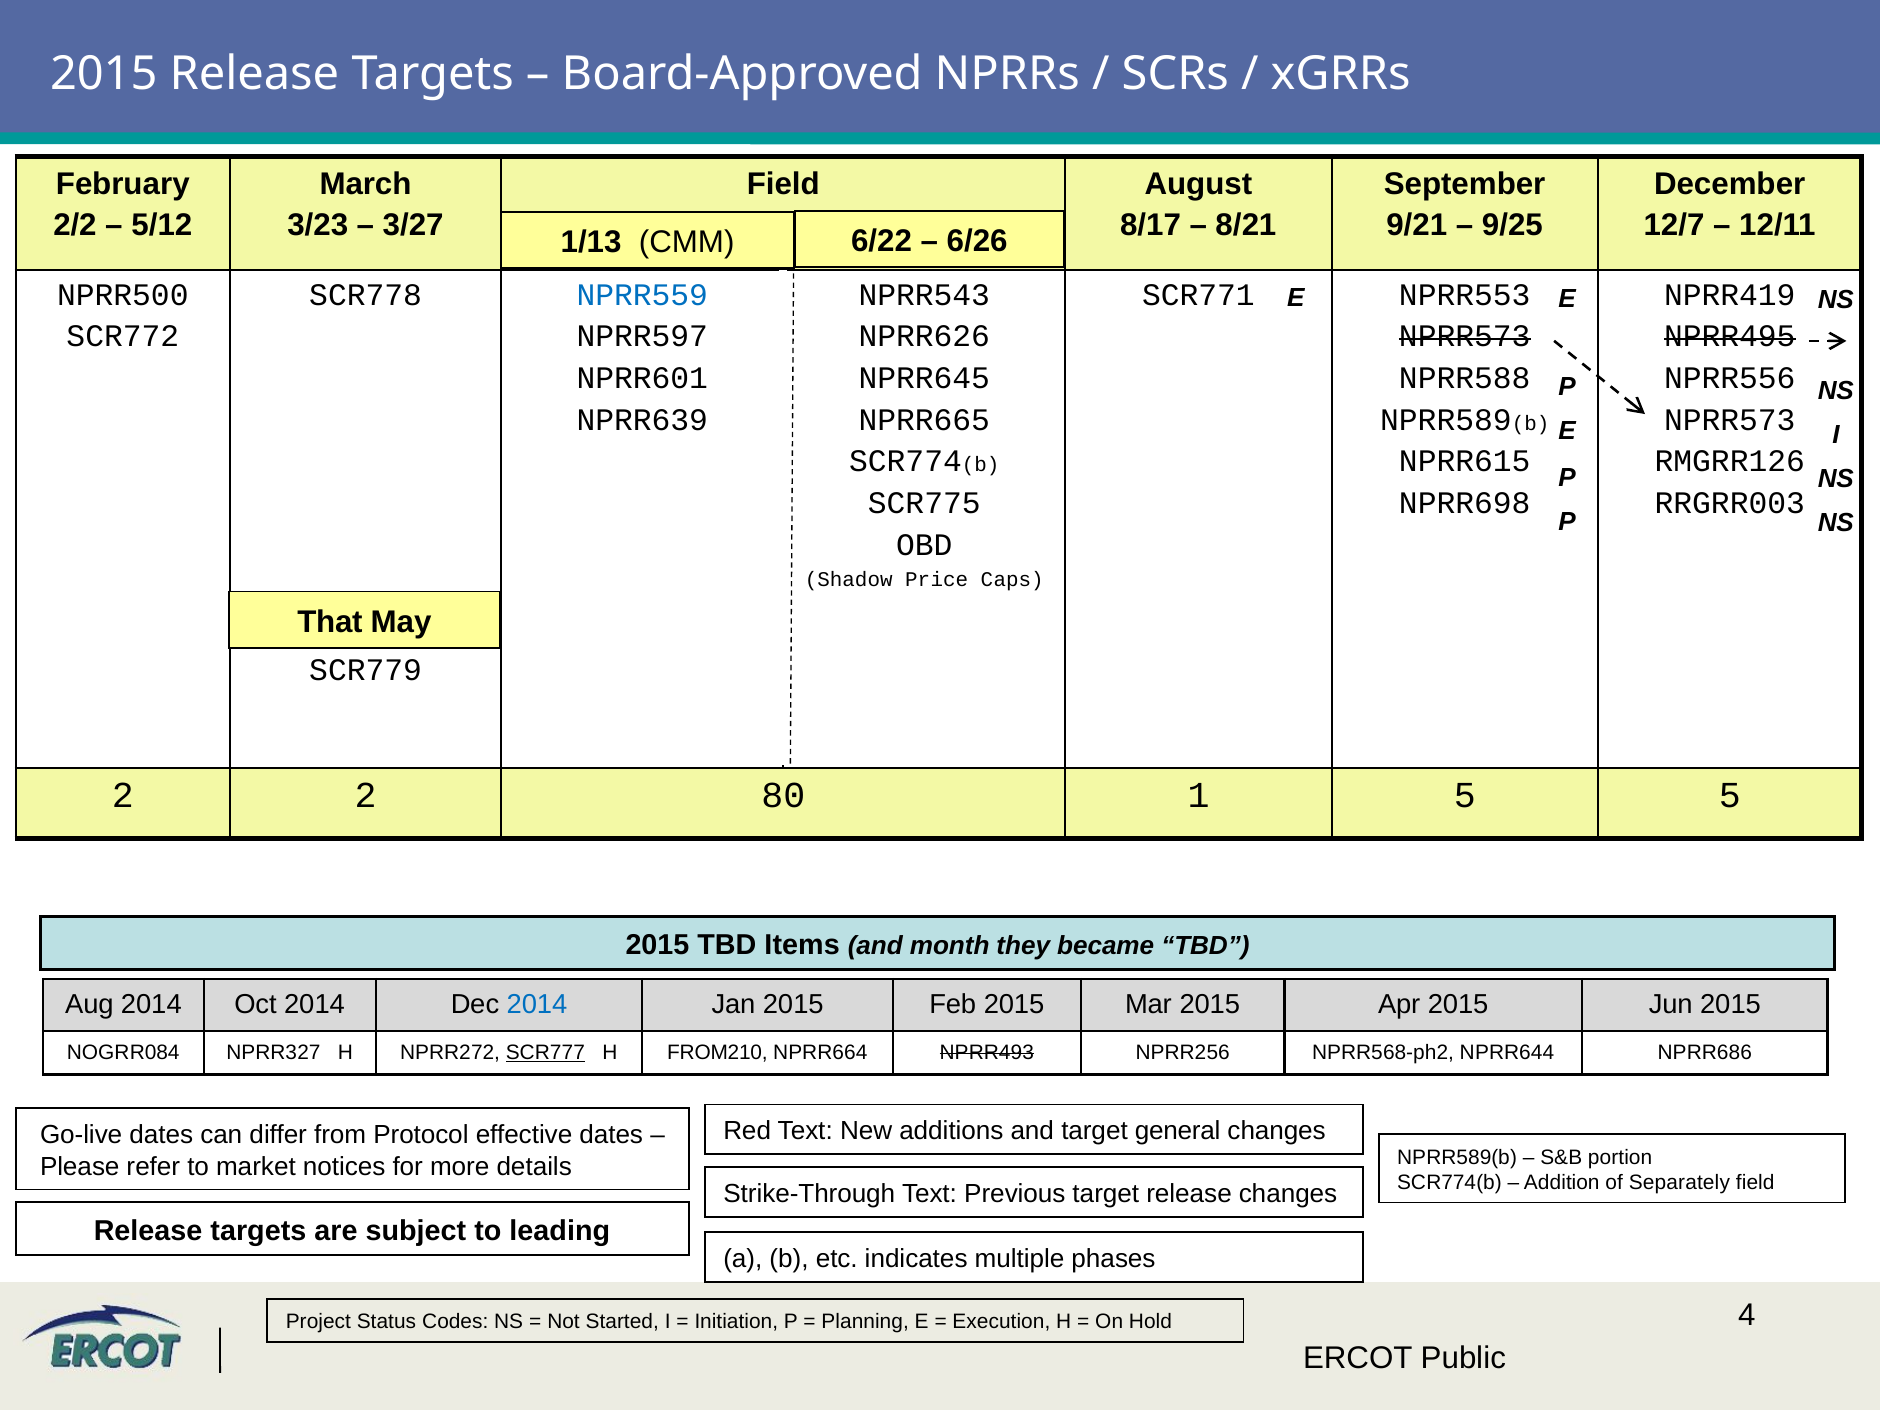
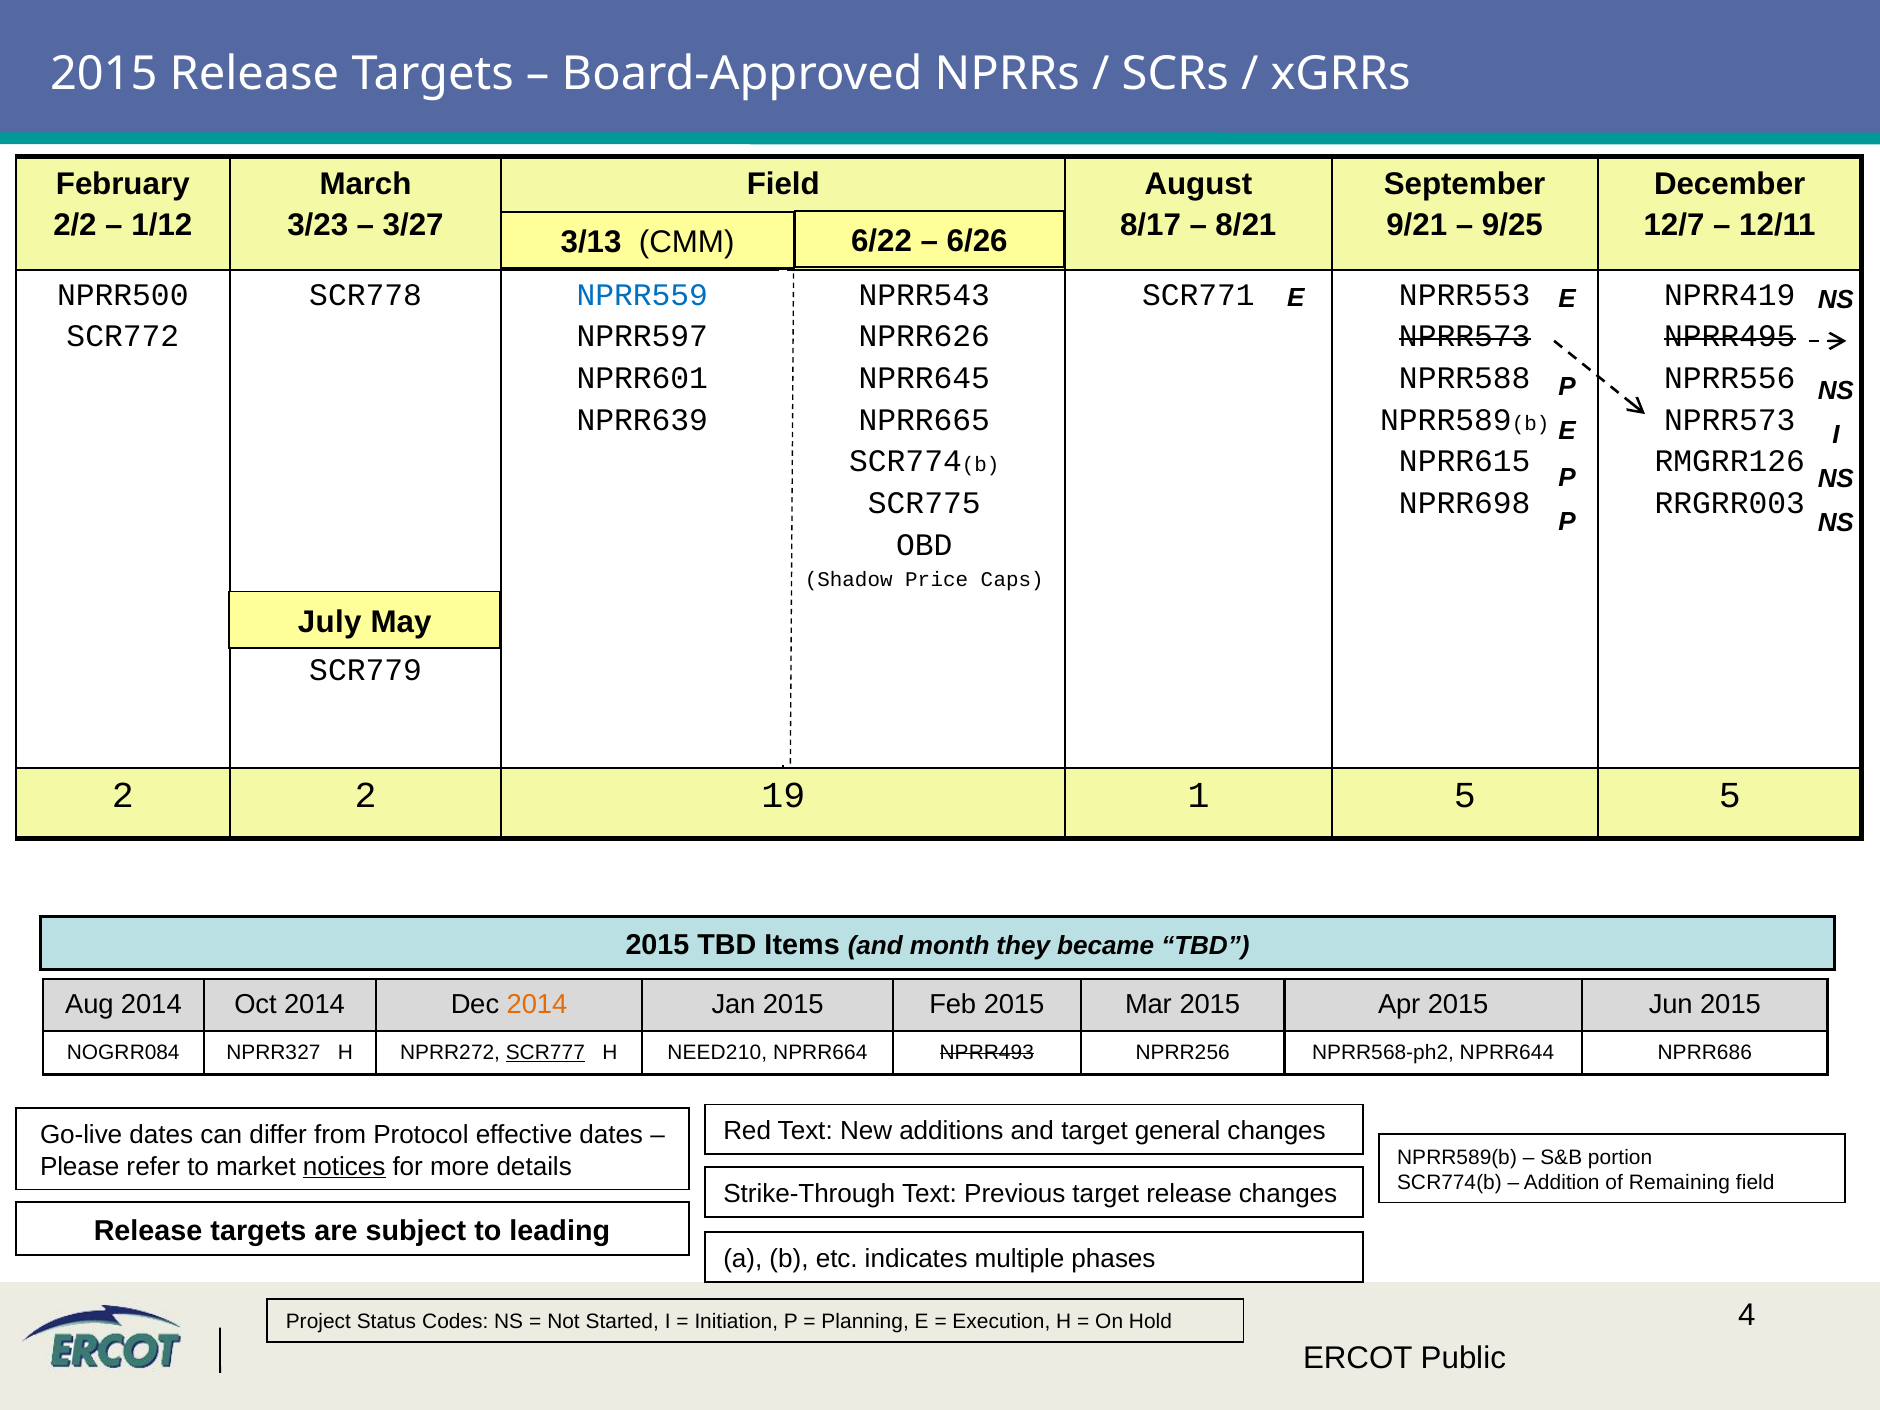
5/12: 5/12 -> 1/12
1/13: 1/13 -> 3/13
That: That -> July
80: 80 -> 19
2014 at (537, 1004) colour: blue -> orange
FROM210: FROM210 -> NEED210
notices underline: none -> present
Separately: Separately -> Remaining
